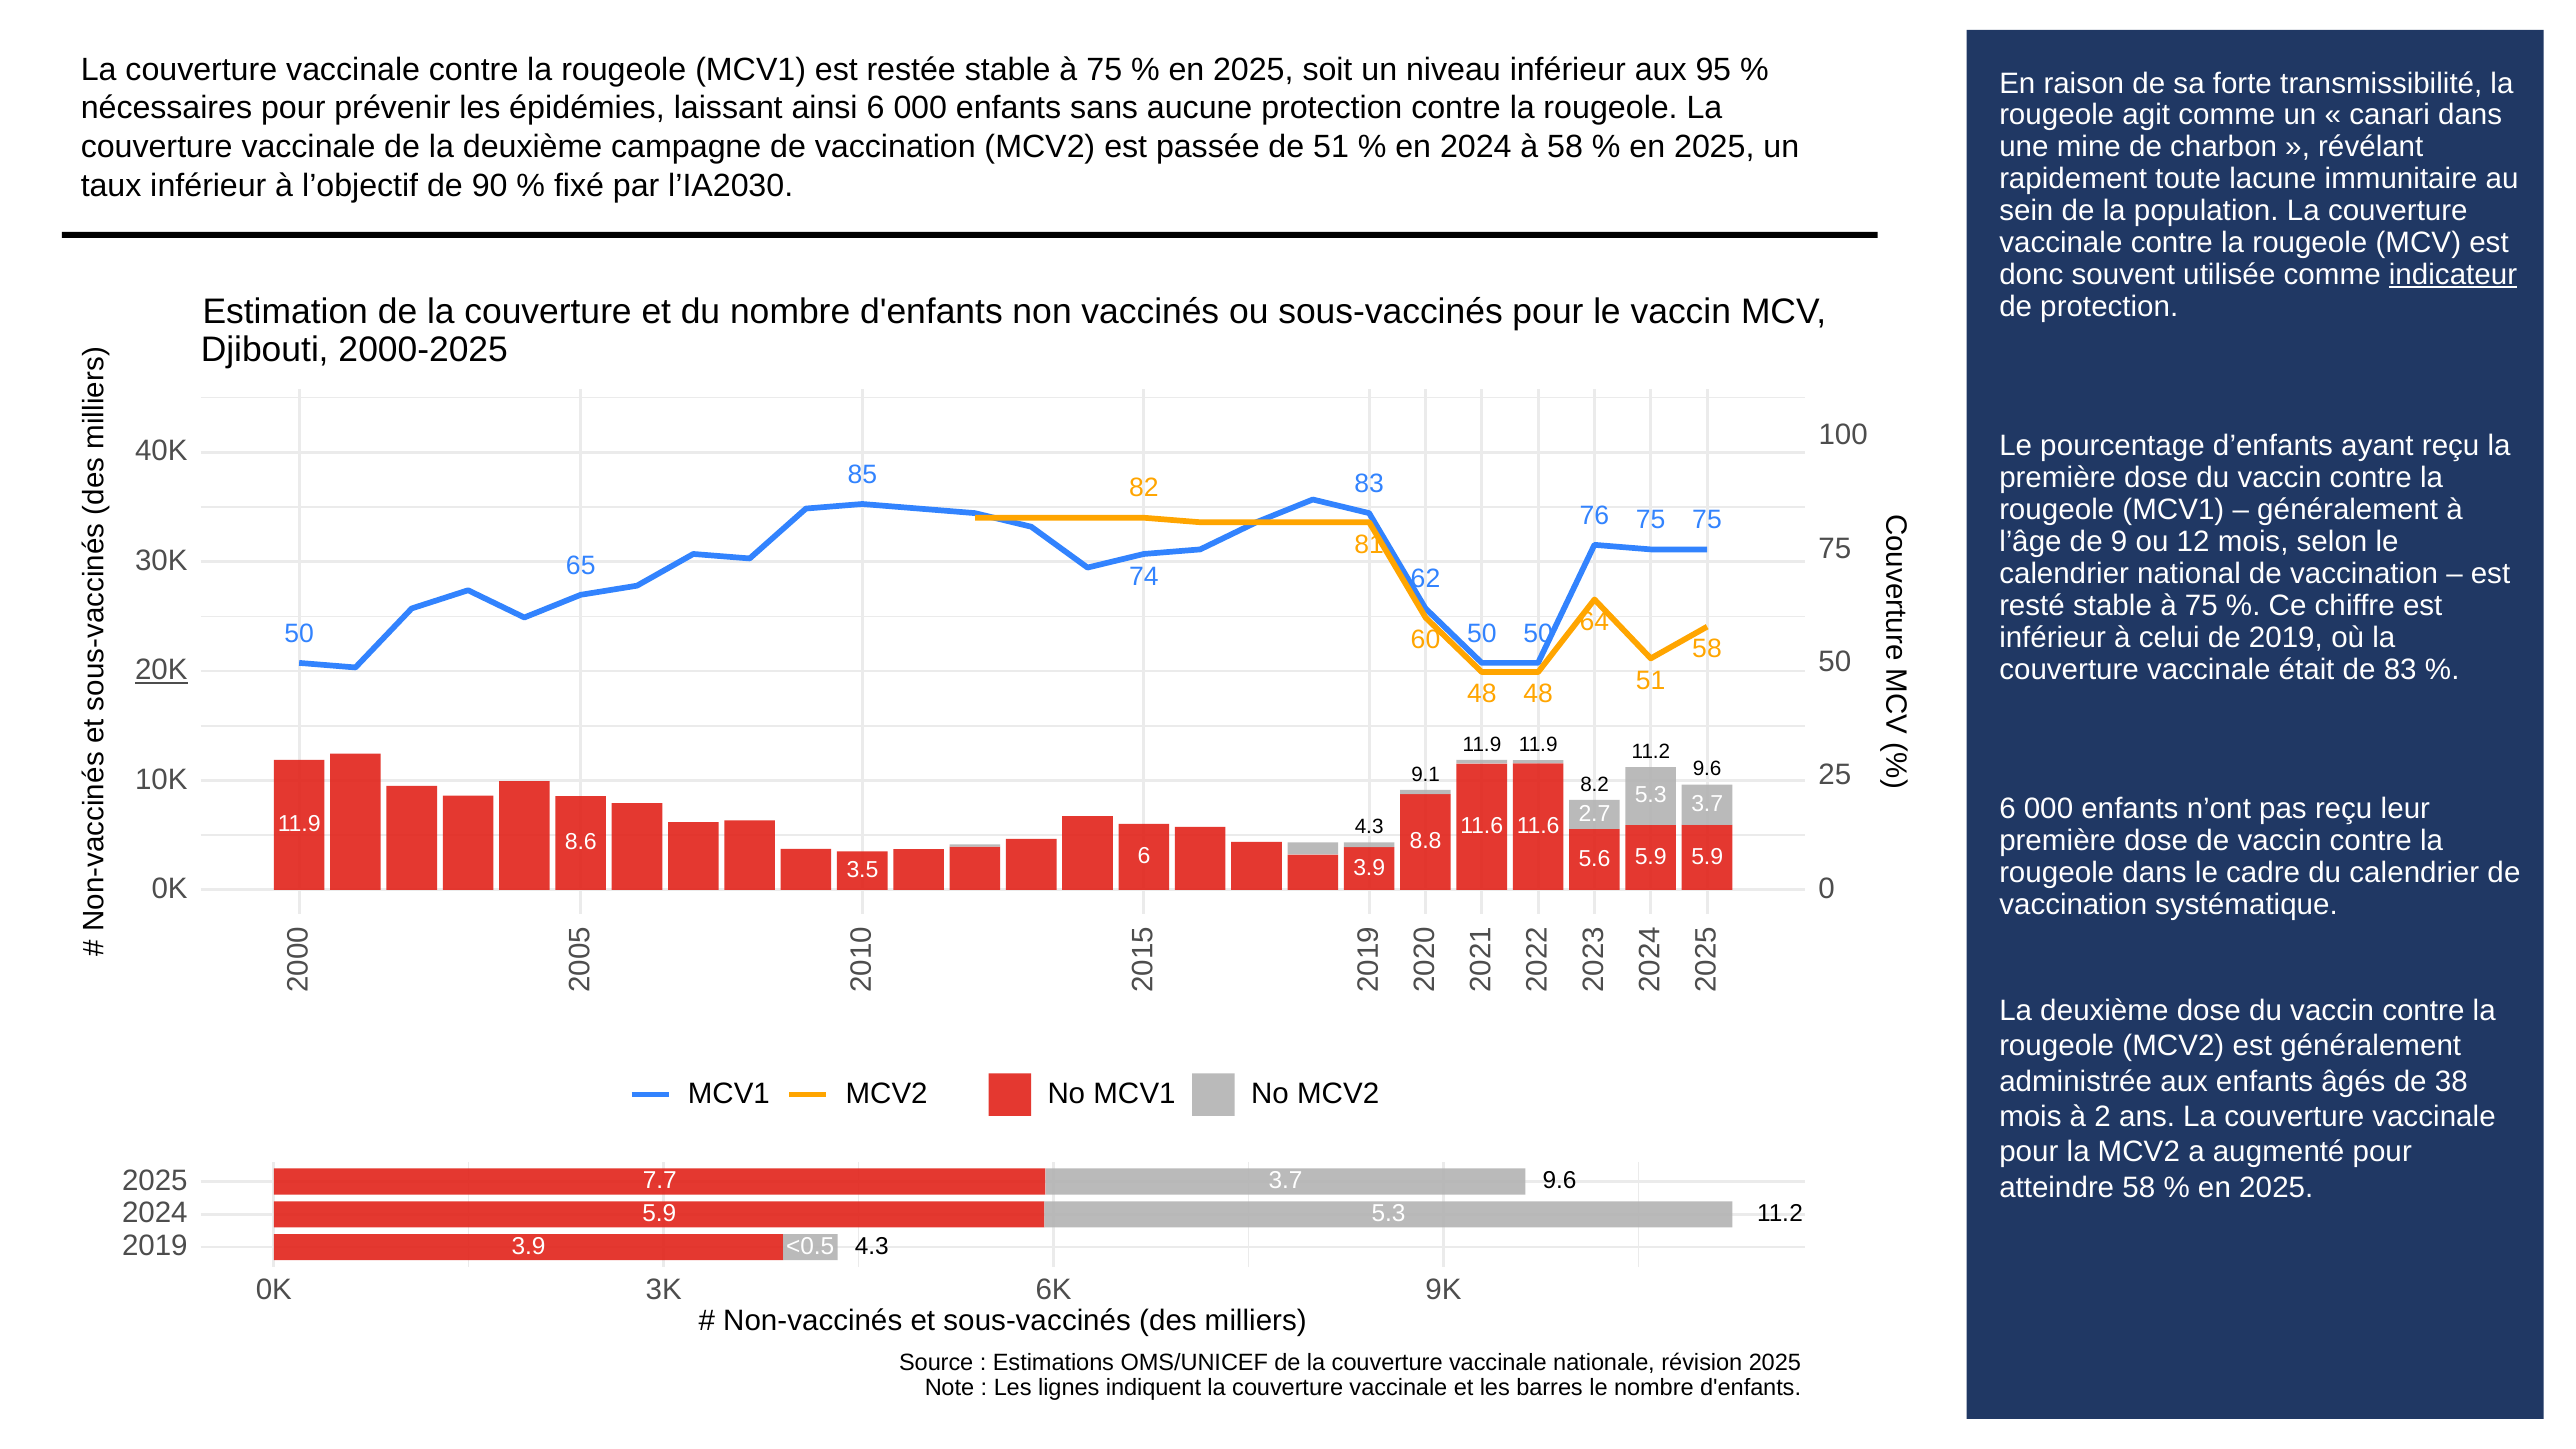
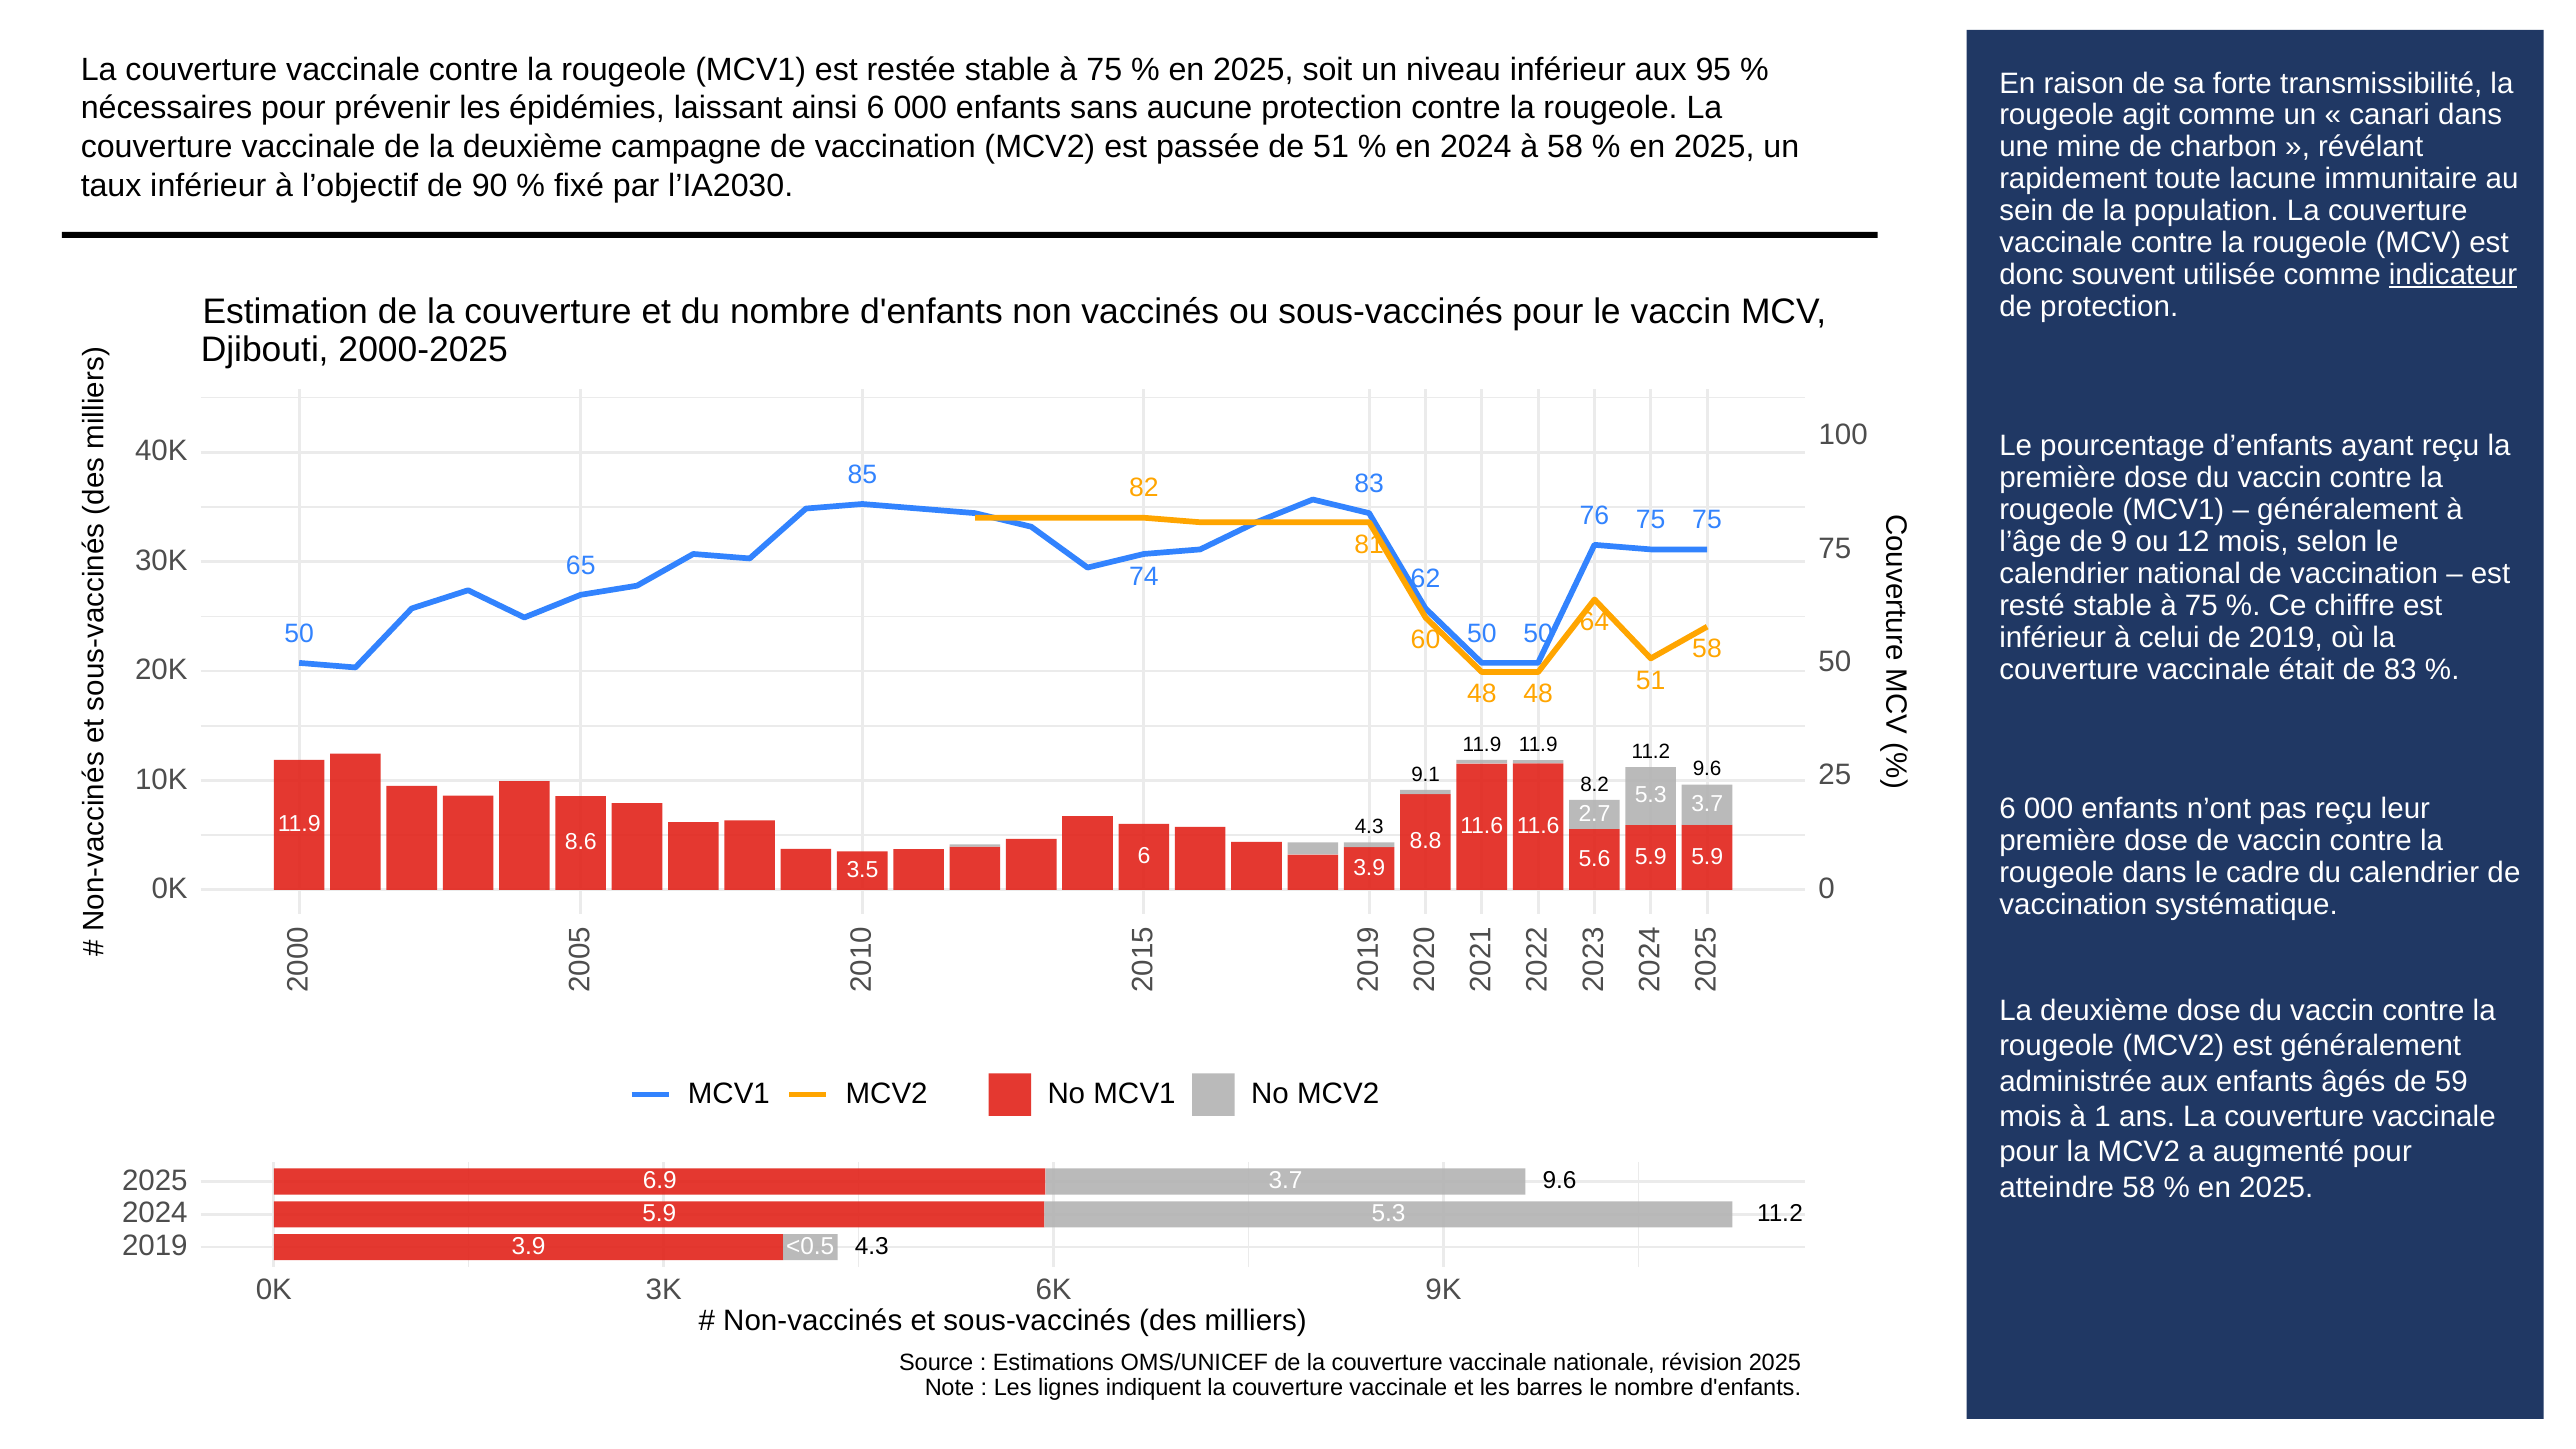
20K underline: present -> none
38: 38 -> 59
à 2: 2 -> 1
7.7: 7.7 -> 6.9
